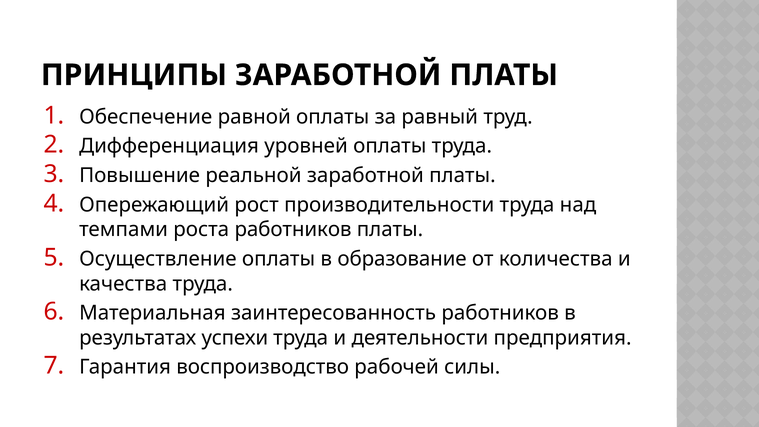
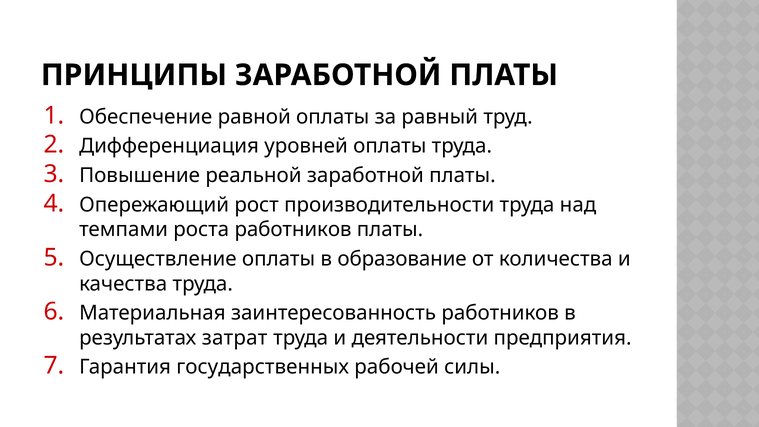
успехи: успехи -> затрат
воспроизводство: воспроизводство -> государственных
